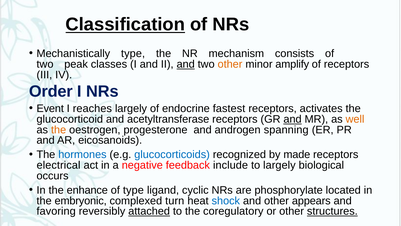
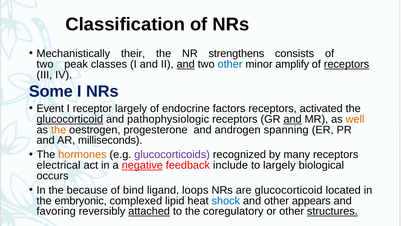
Classification underline: present -> none
Mechanistically type: type -> their
mechanism: mechanism -> strengthens
other at (230, 64) colour: orange -> blue
receptors at (347, 64) underline: none -> present
Order: Order -> Some
reaches: reaches -> receptor
fastest: fastest -> factors
activates: activates -> activated
glucocorticoid at (70, 119) underline: none -> present
acetyltransferase: acetyltransferase -> pathophysiologic
eicosanoids: eicosanoids -> milliseconds
hormones colour: blue -> orange
glucocorticoids colour: blue -> purple
made: made -> many
negative underline: none -> present
enhance: enhance -> because
of type: type -> bind
cyclic: cyclic -> loops
are phosphorylate: phosphorylate -> glucocorticoid
turn: turn -> lipid
